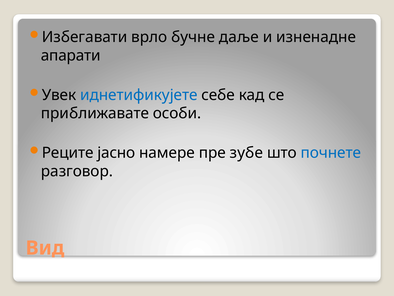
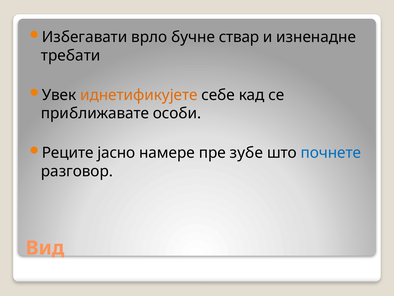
даље: даље -> ствар
апарати: апарати -> требати
иднетификујете colour: blue -> orange
